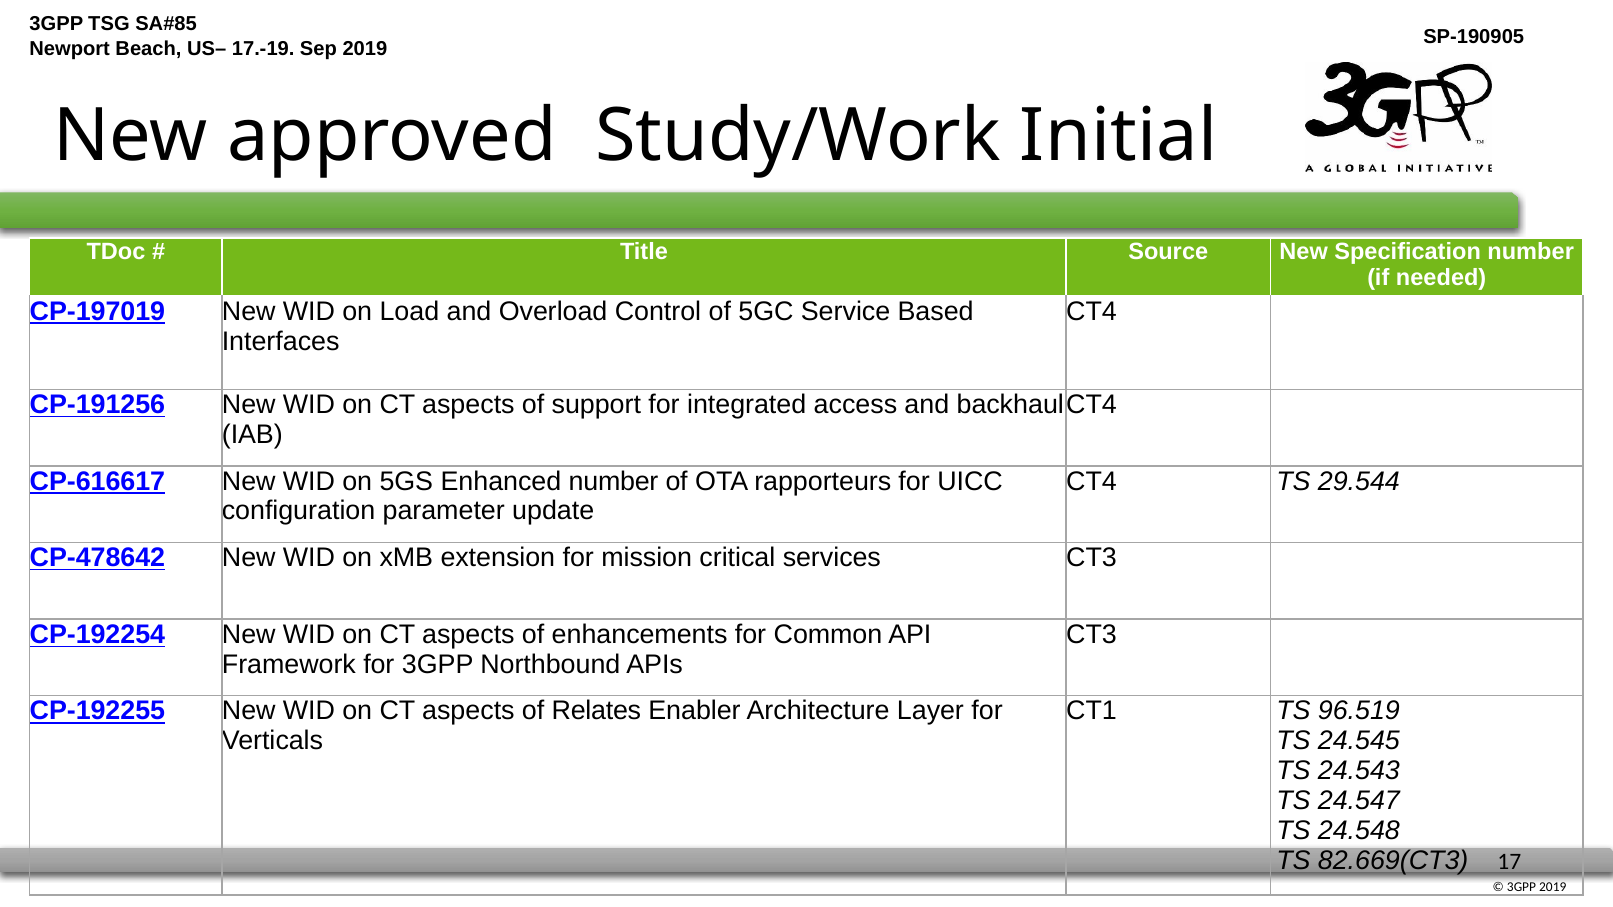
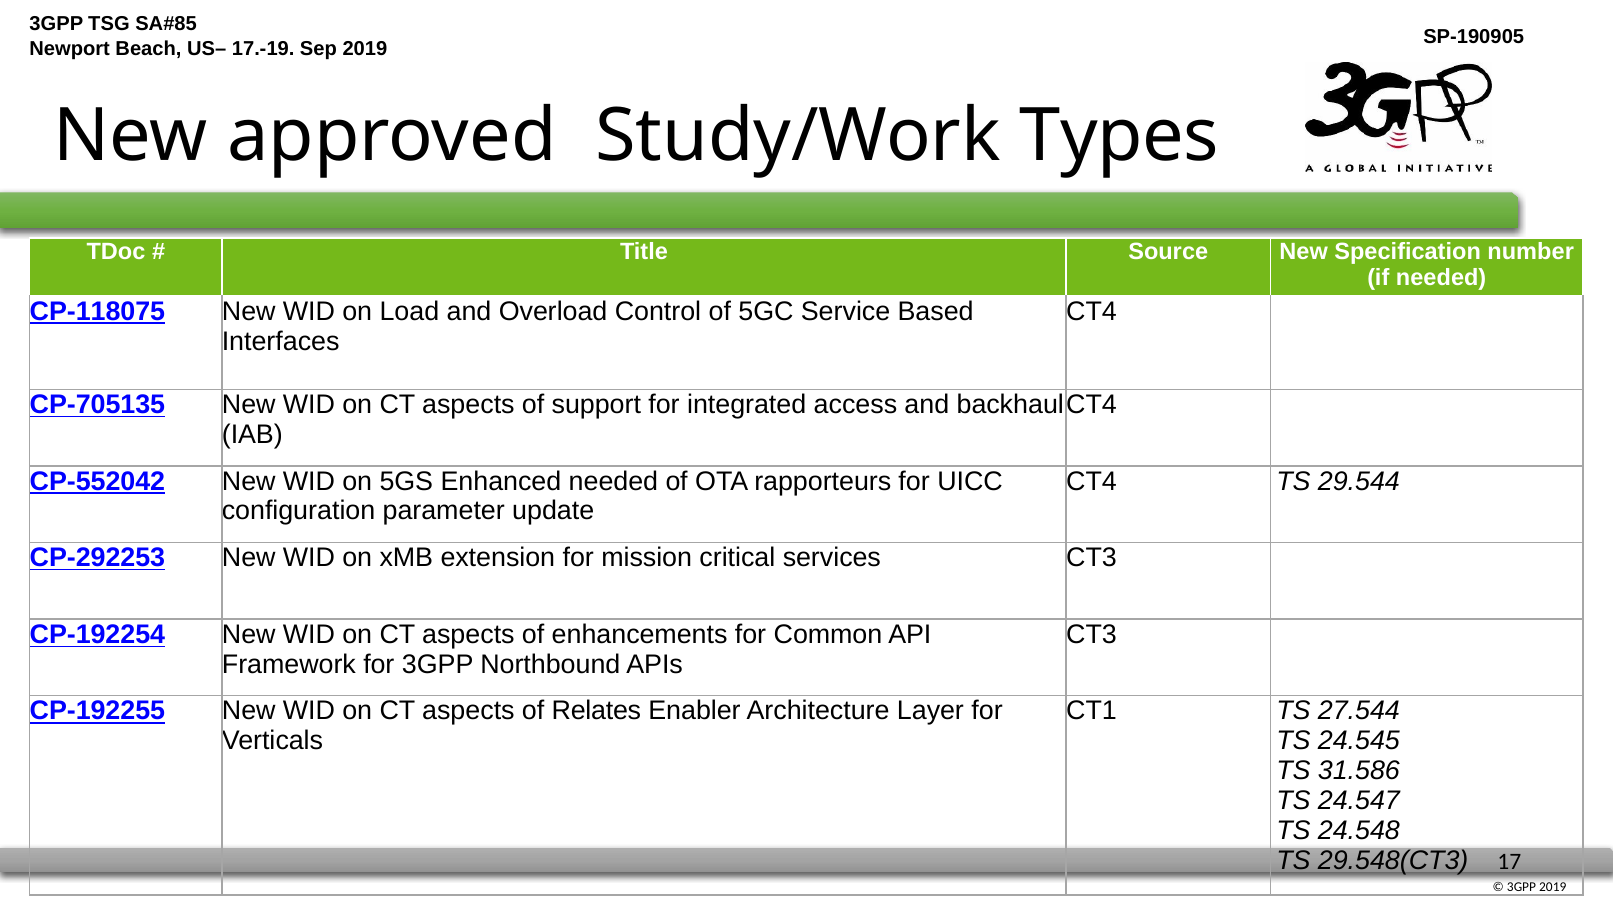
Initial: Initial -> Types
CP-197019: CP-197019 -> CP-118075
CP-191256: CP-191256 -> CP-705135
CP-616617: CP-616617 -> CP-552042
Enhanced number: number -> needed
CP-478642: CP-478642 -> CP-292253
96.519: 96.519 -> 27.544
24.543: 24.543 -> 31.586
82.669(CT3: 82.669(CT3 -> 29.548(CT3
